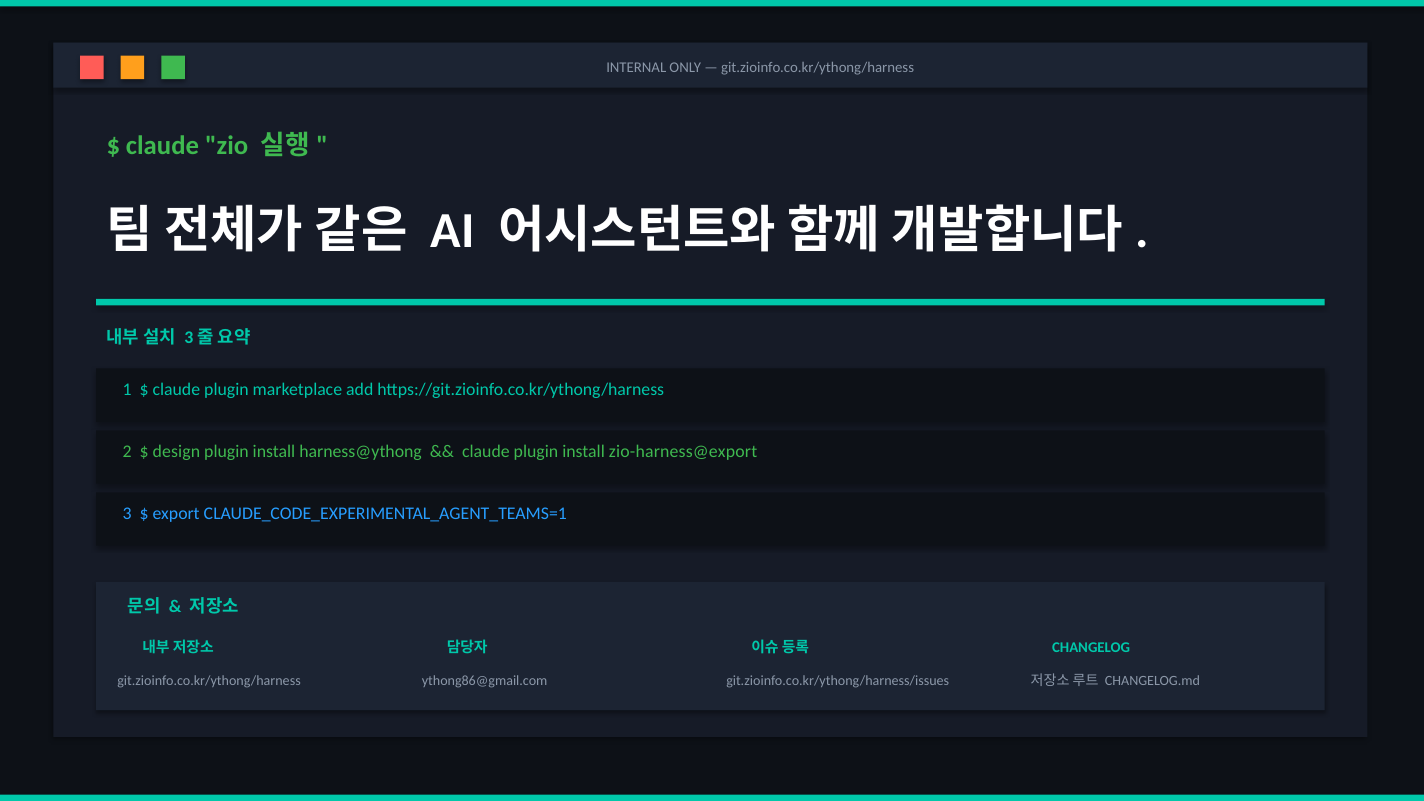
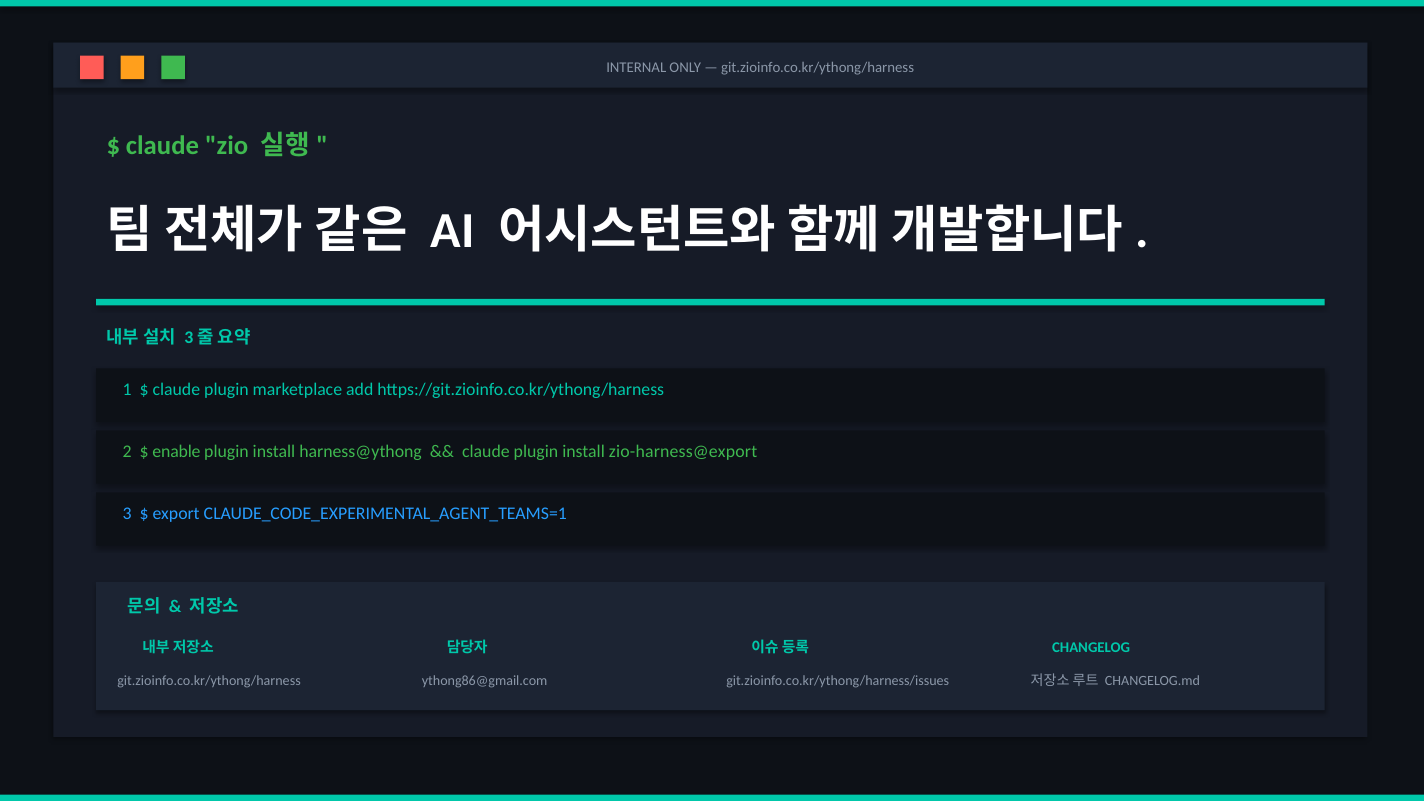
design: design -> enable
